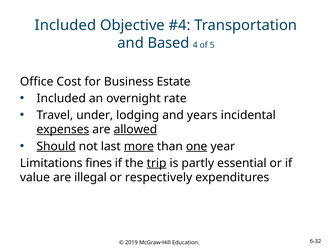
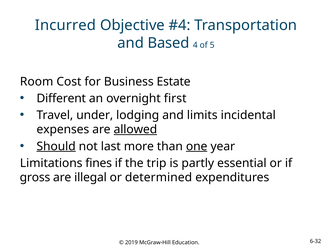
Included at (65, 25): Included -> Incurred
Office: Office -> Room
Included at (61, 98): Included -> Different
rate: rate -> first
years: years -> limits
expenses underline: present -> none
more underline: present -> none
trip underline: present -> none
value: value -> gross
respectively: respectively -> determined
